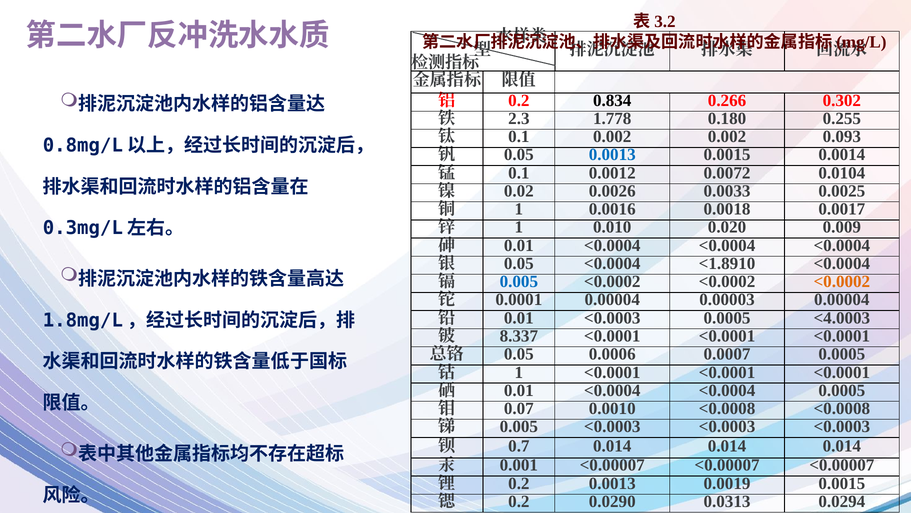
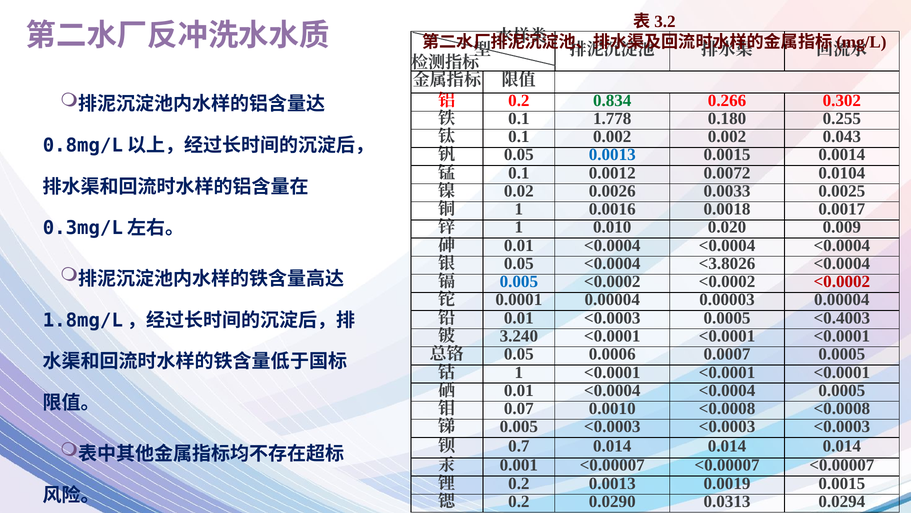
0.834 colour: black -> green
2.3 at (519, 118): 2.3 -> 0.1
0.093: 0.093 -> 0.043
<1.8910: <1.8910 -> <3.8026
<0.0002 at (842, 281) colour: orange -> red
<4.0003: <4.0003 -> <0.4003
8.337: 8.337 -> 3.240
